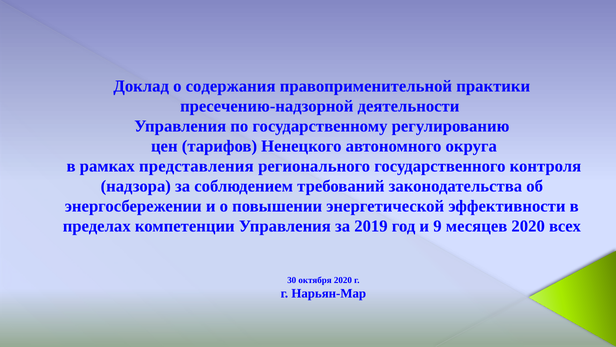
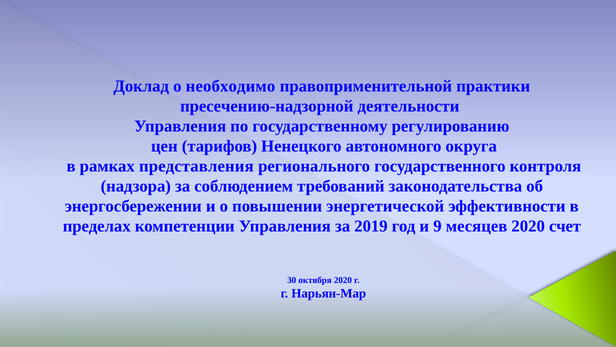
содержания: содержания -> необходимо
всех: всех -> счет
